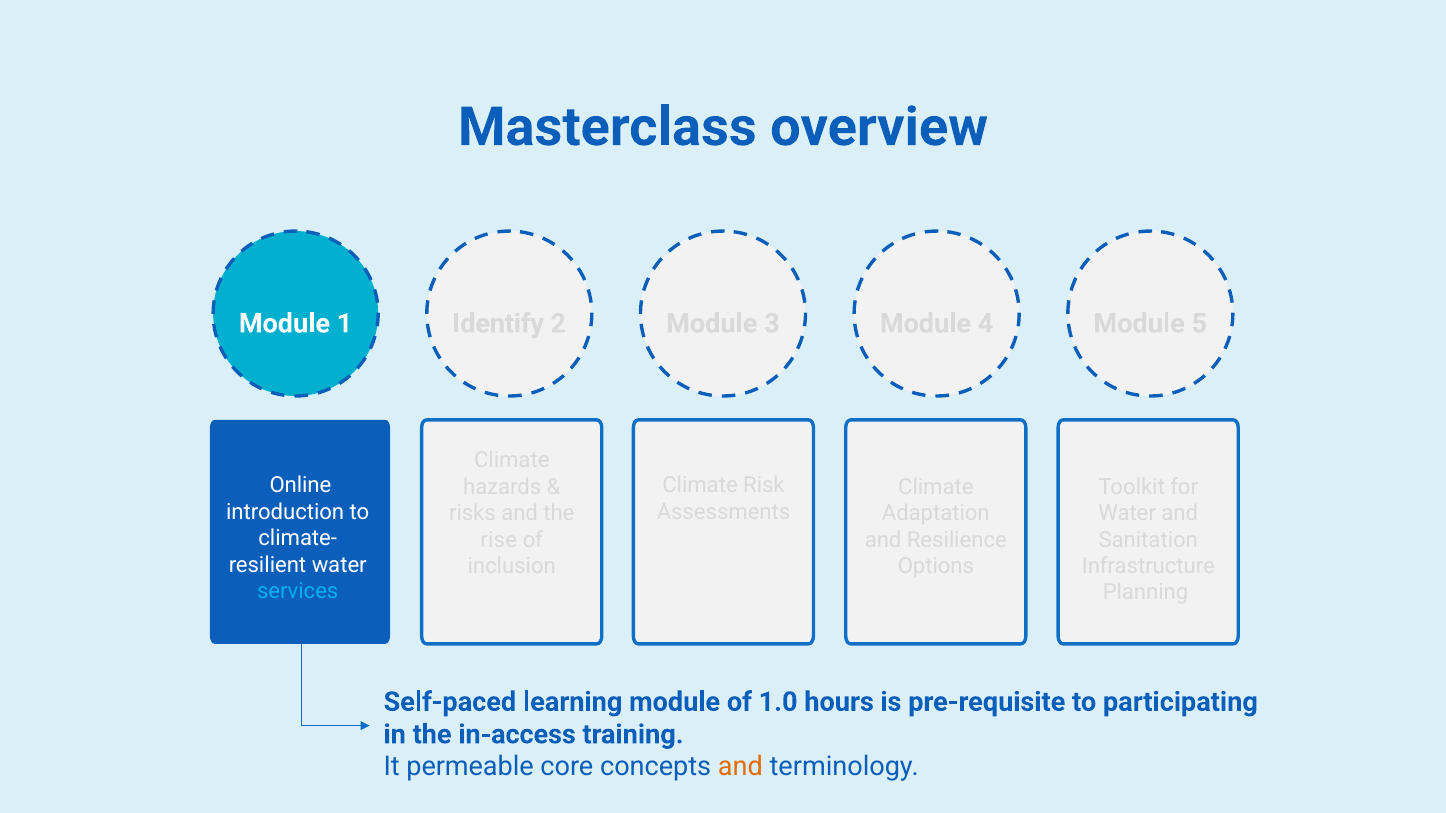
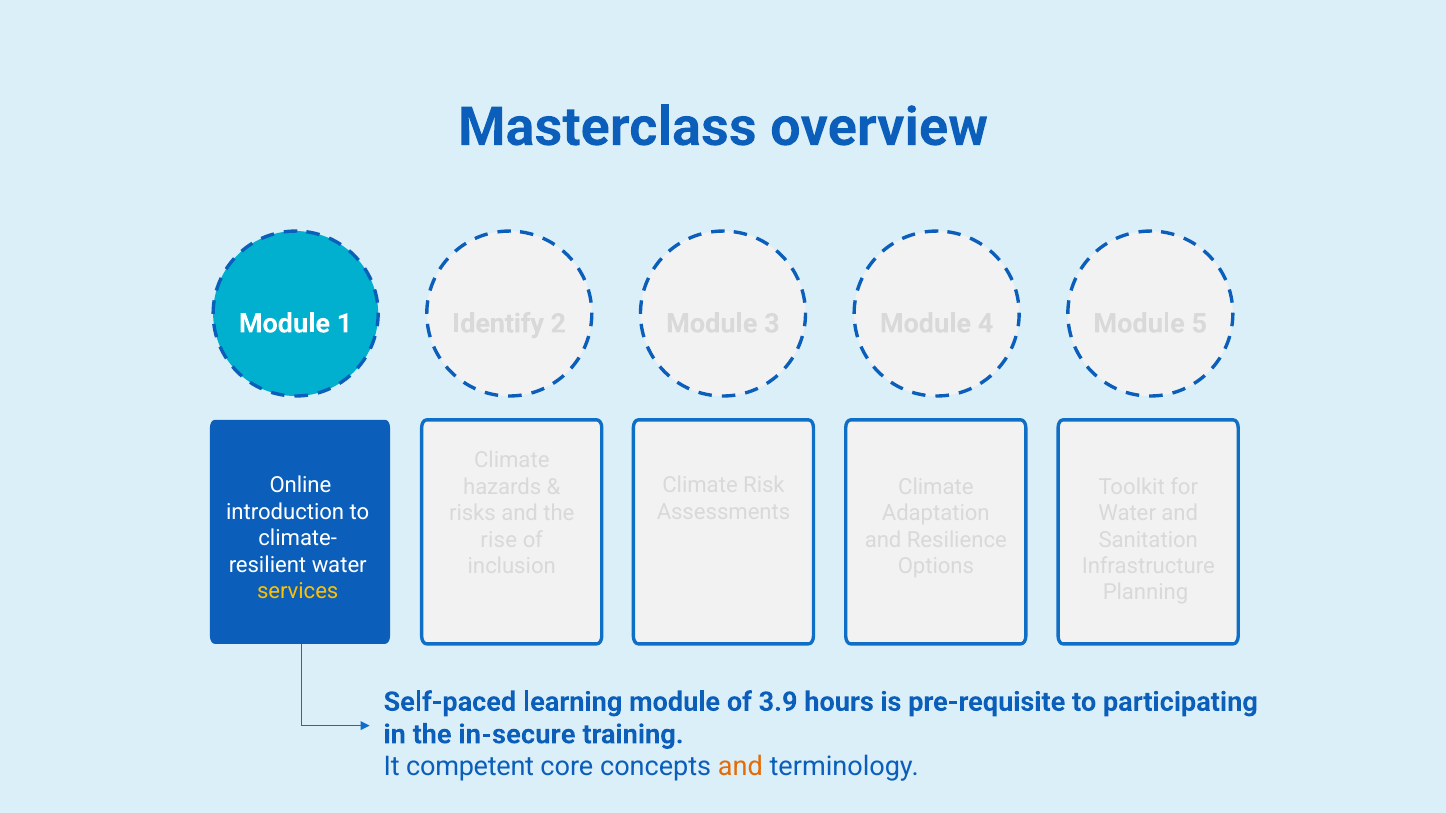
services colour: light blue -> yellow
1.0: 1.0 -> 3.9
in-access: in-access -> in-secure
permeable: permeable -> competent
